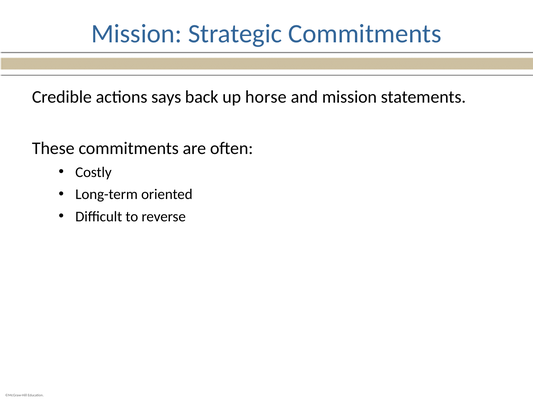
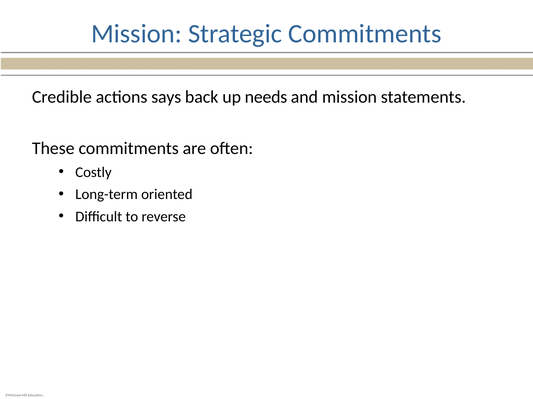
horse: horse -> needs
